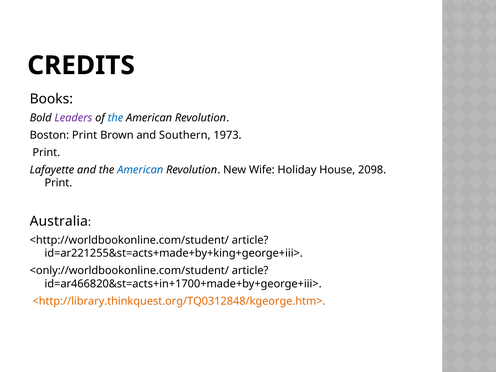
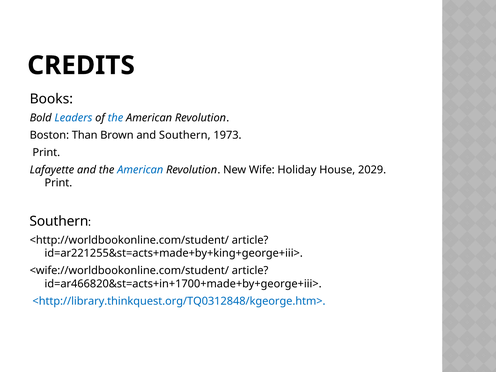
Leaders colour: purple -> blue
Boston Print: Print -> Than
2098: 2098 -> 2029
Australia at (59, 221): Australia -> Southern
<only://worldbookonline.com/student/: <only://worldbookonline.com/student/ -> <wife://worldbookonline.com/student/
<http://library.thinkquest.org/TQ0312848/kgeorge.htm> colour: orange -> blue
